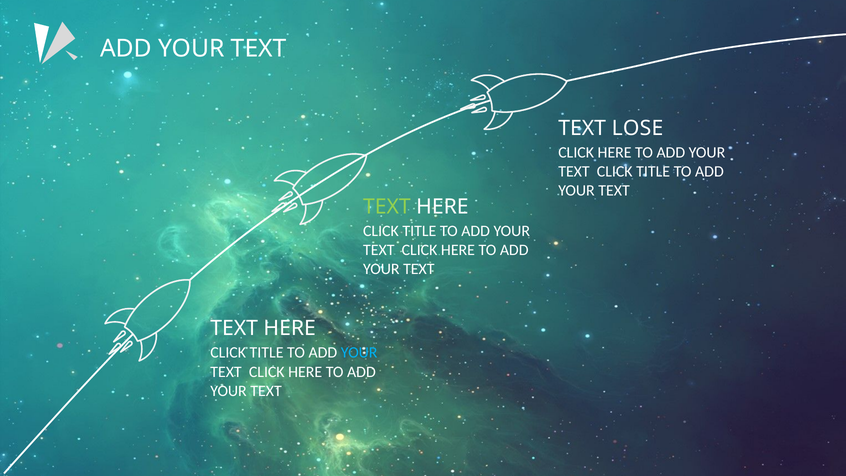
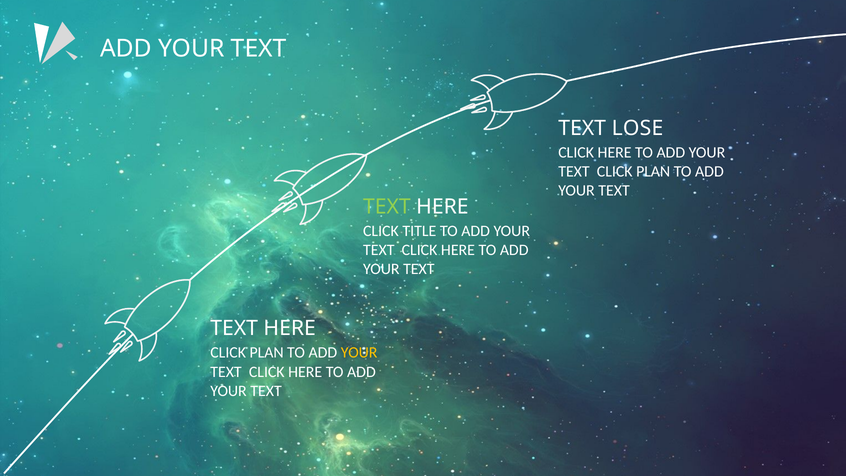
TEXT CLICK TITLE: TITLE -> PLAN
TITLE at (267, 353): TITLE -> PLAN
YOUR at (359, 353) colour: light blue -> yellow
